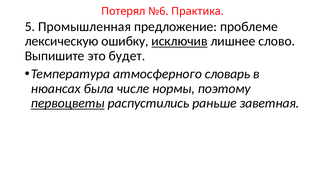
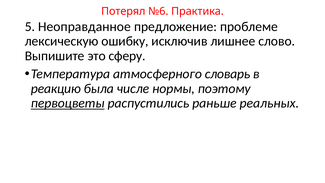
Промышленная: Промышленная -> Неоправданное
исключив underline: present -> none
будет: будет -> сферу
нюансах: нюансах -> реакцию
заветная: заветная -> реальных
